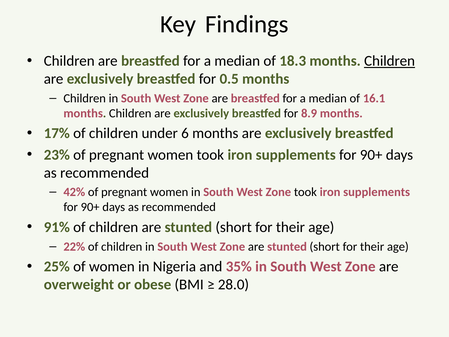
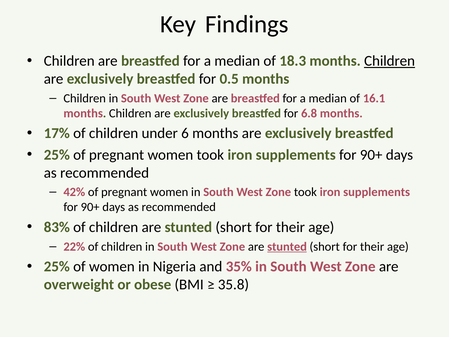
8.9: 8.9 -> 6.8
23% at (57, 155): 23% -> 25%
91%: 91% -> 83%
stunted at (287, 246) underline: none -> present
28.0: 28.0 -> 35.8
